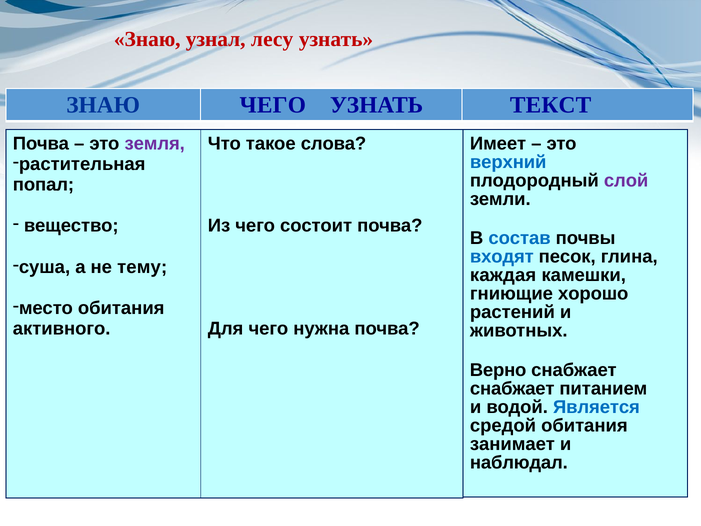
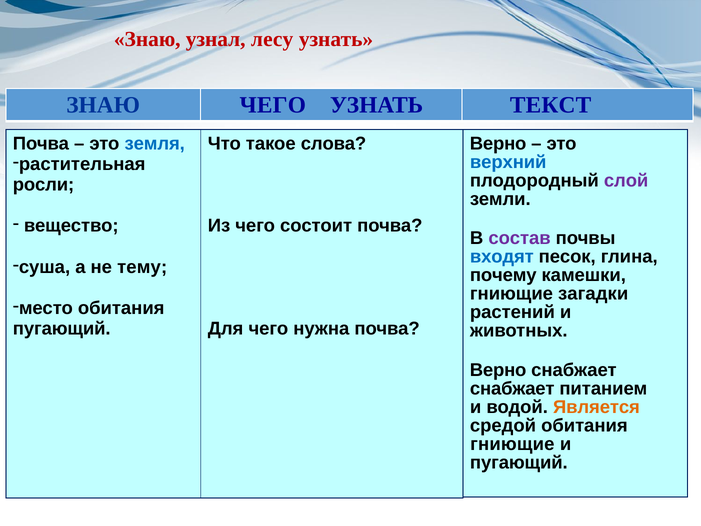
земля colour: purple -> blue
Имеет at (498, 143): Имеет -> Верно
попал: попал -> росли
состав colour: blue -> purple
каждая: каждая -> почему
хорошо: хорошо -> загадки
активного at (62, 329): активного -> пугающий
Является colour: blue -> orange
занимает at (512, 444): занимает -> гниющие
наблюдал at (519, 462): наблюдал -> пугающий
